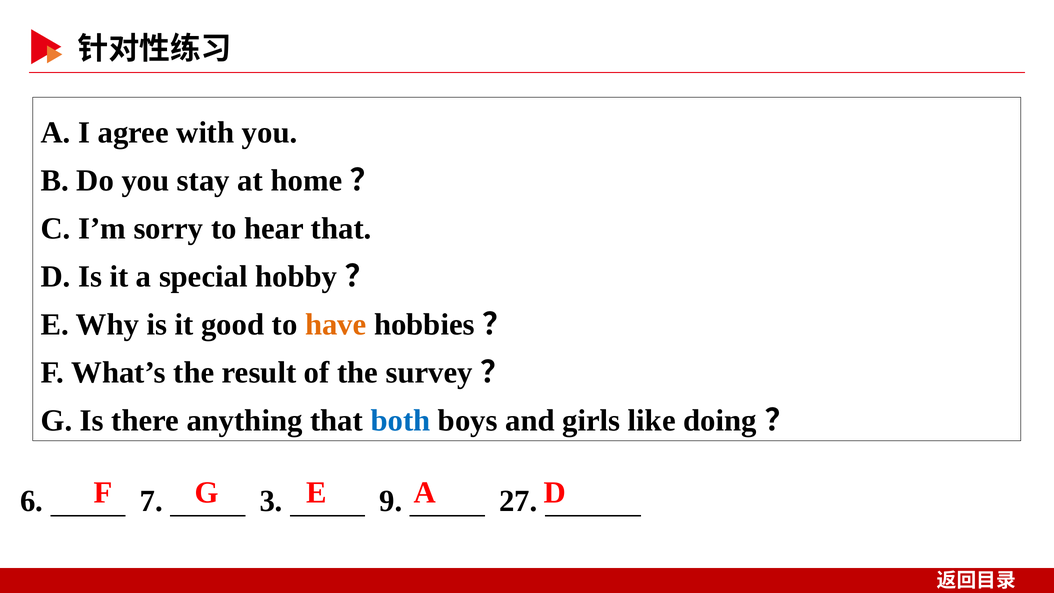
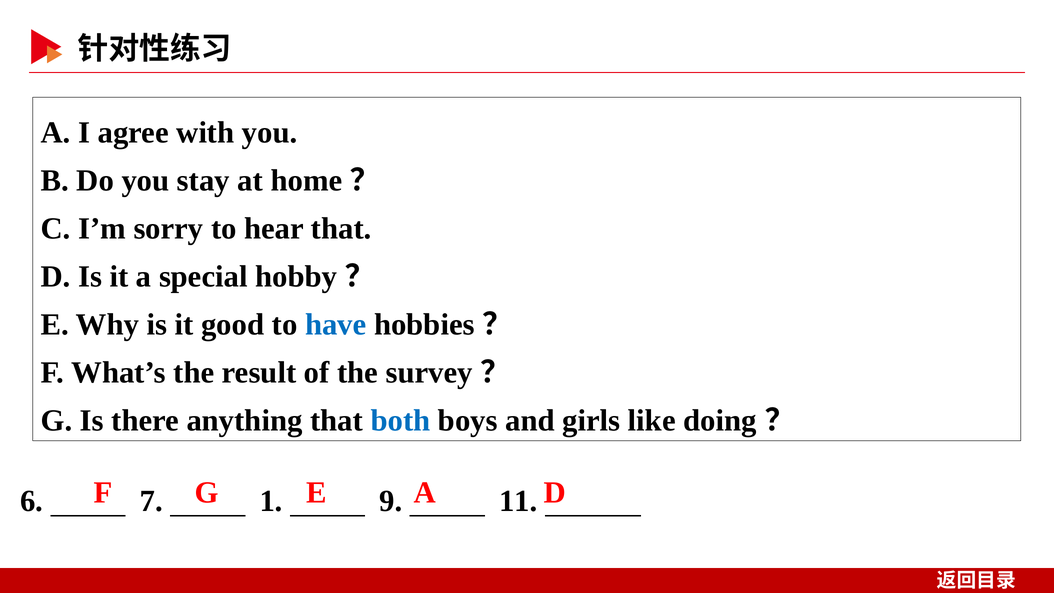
have colour: orange -> blue
3: 3 -> 1
27: 27 -> 11
